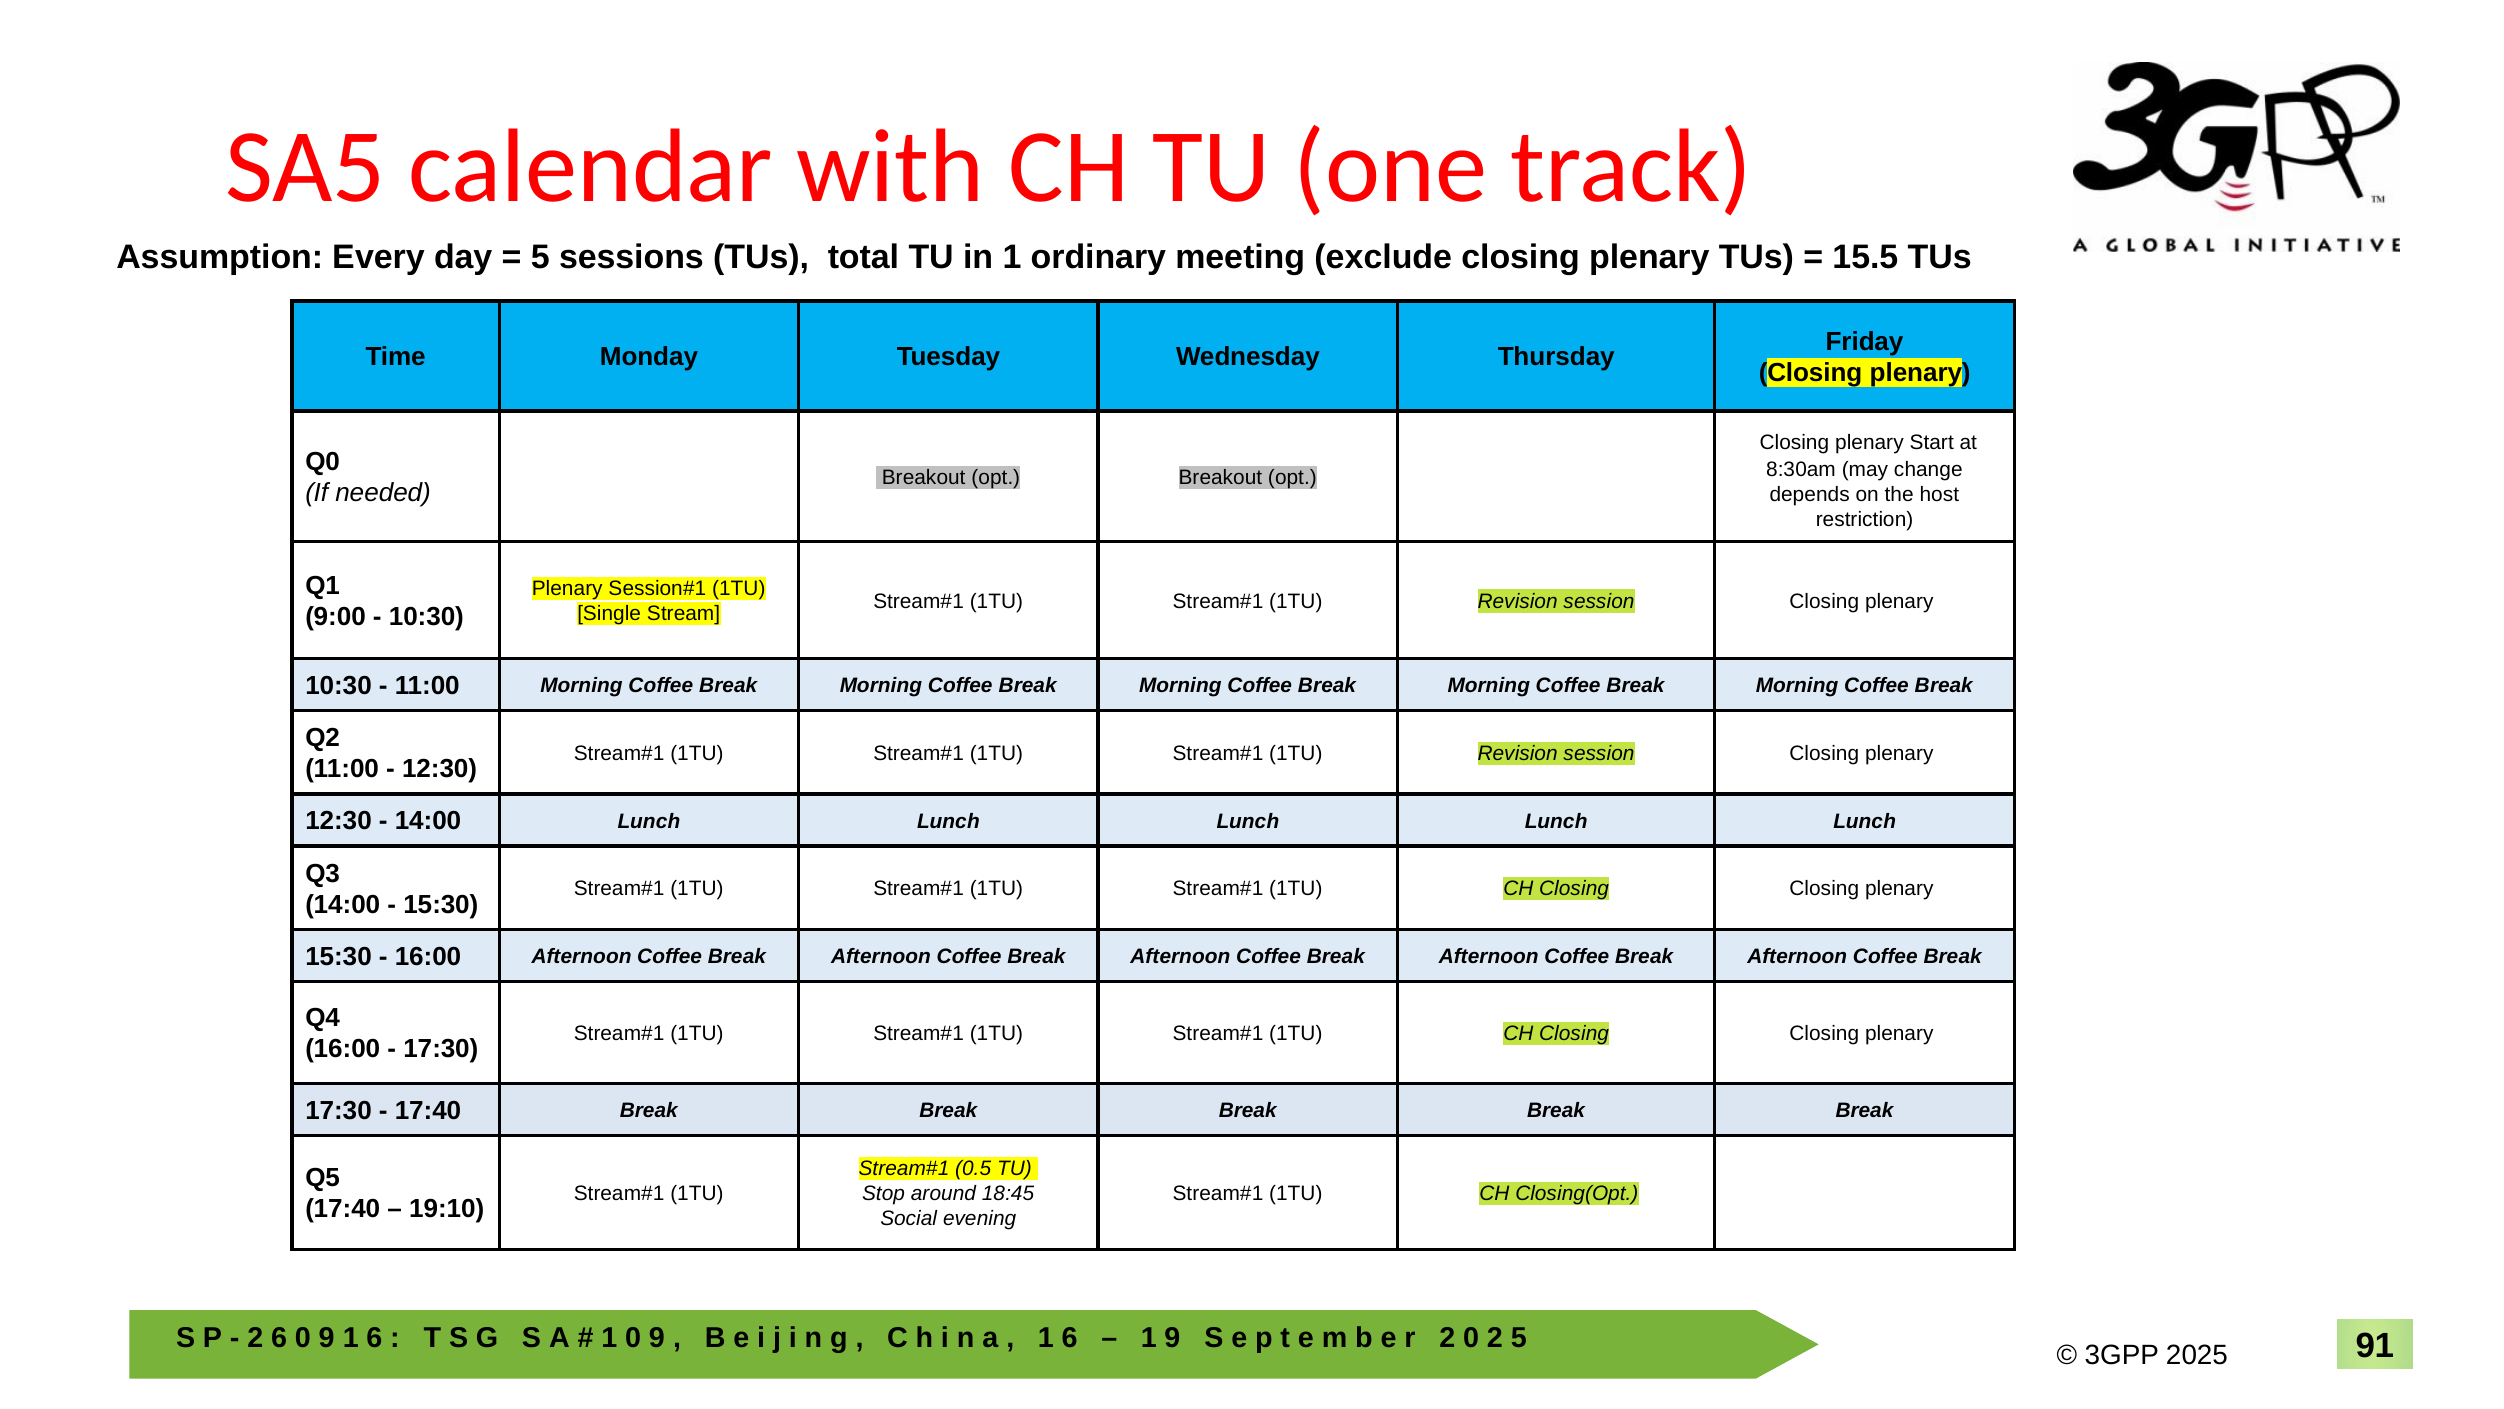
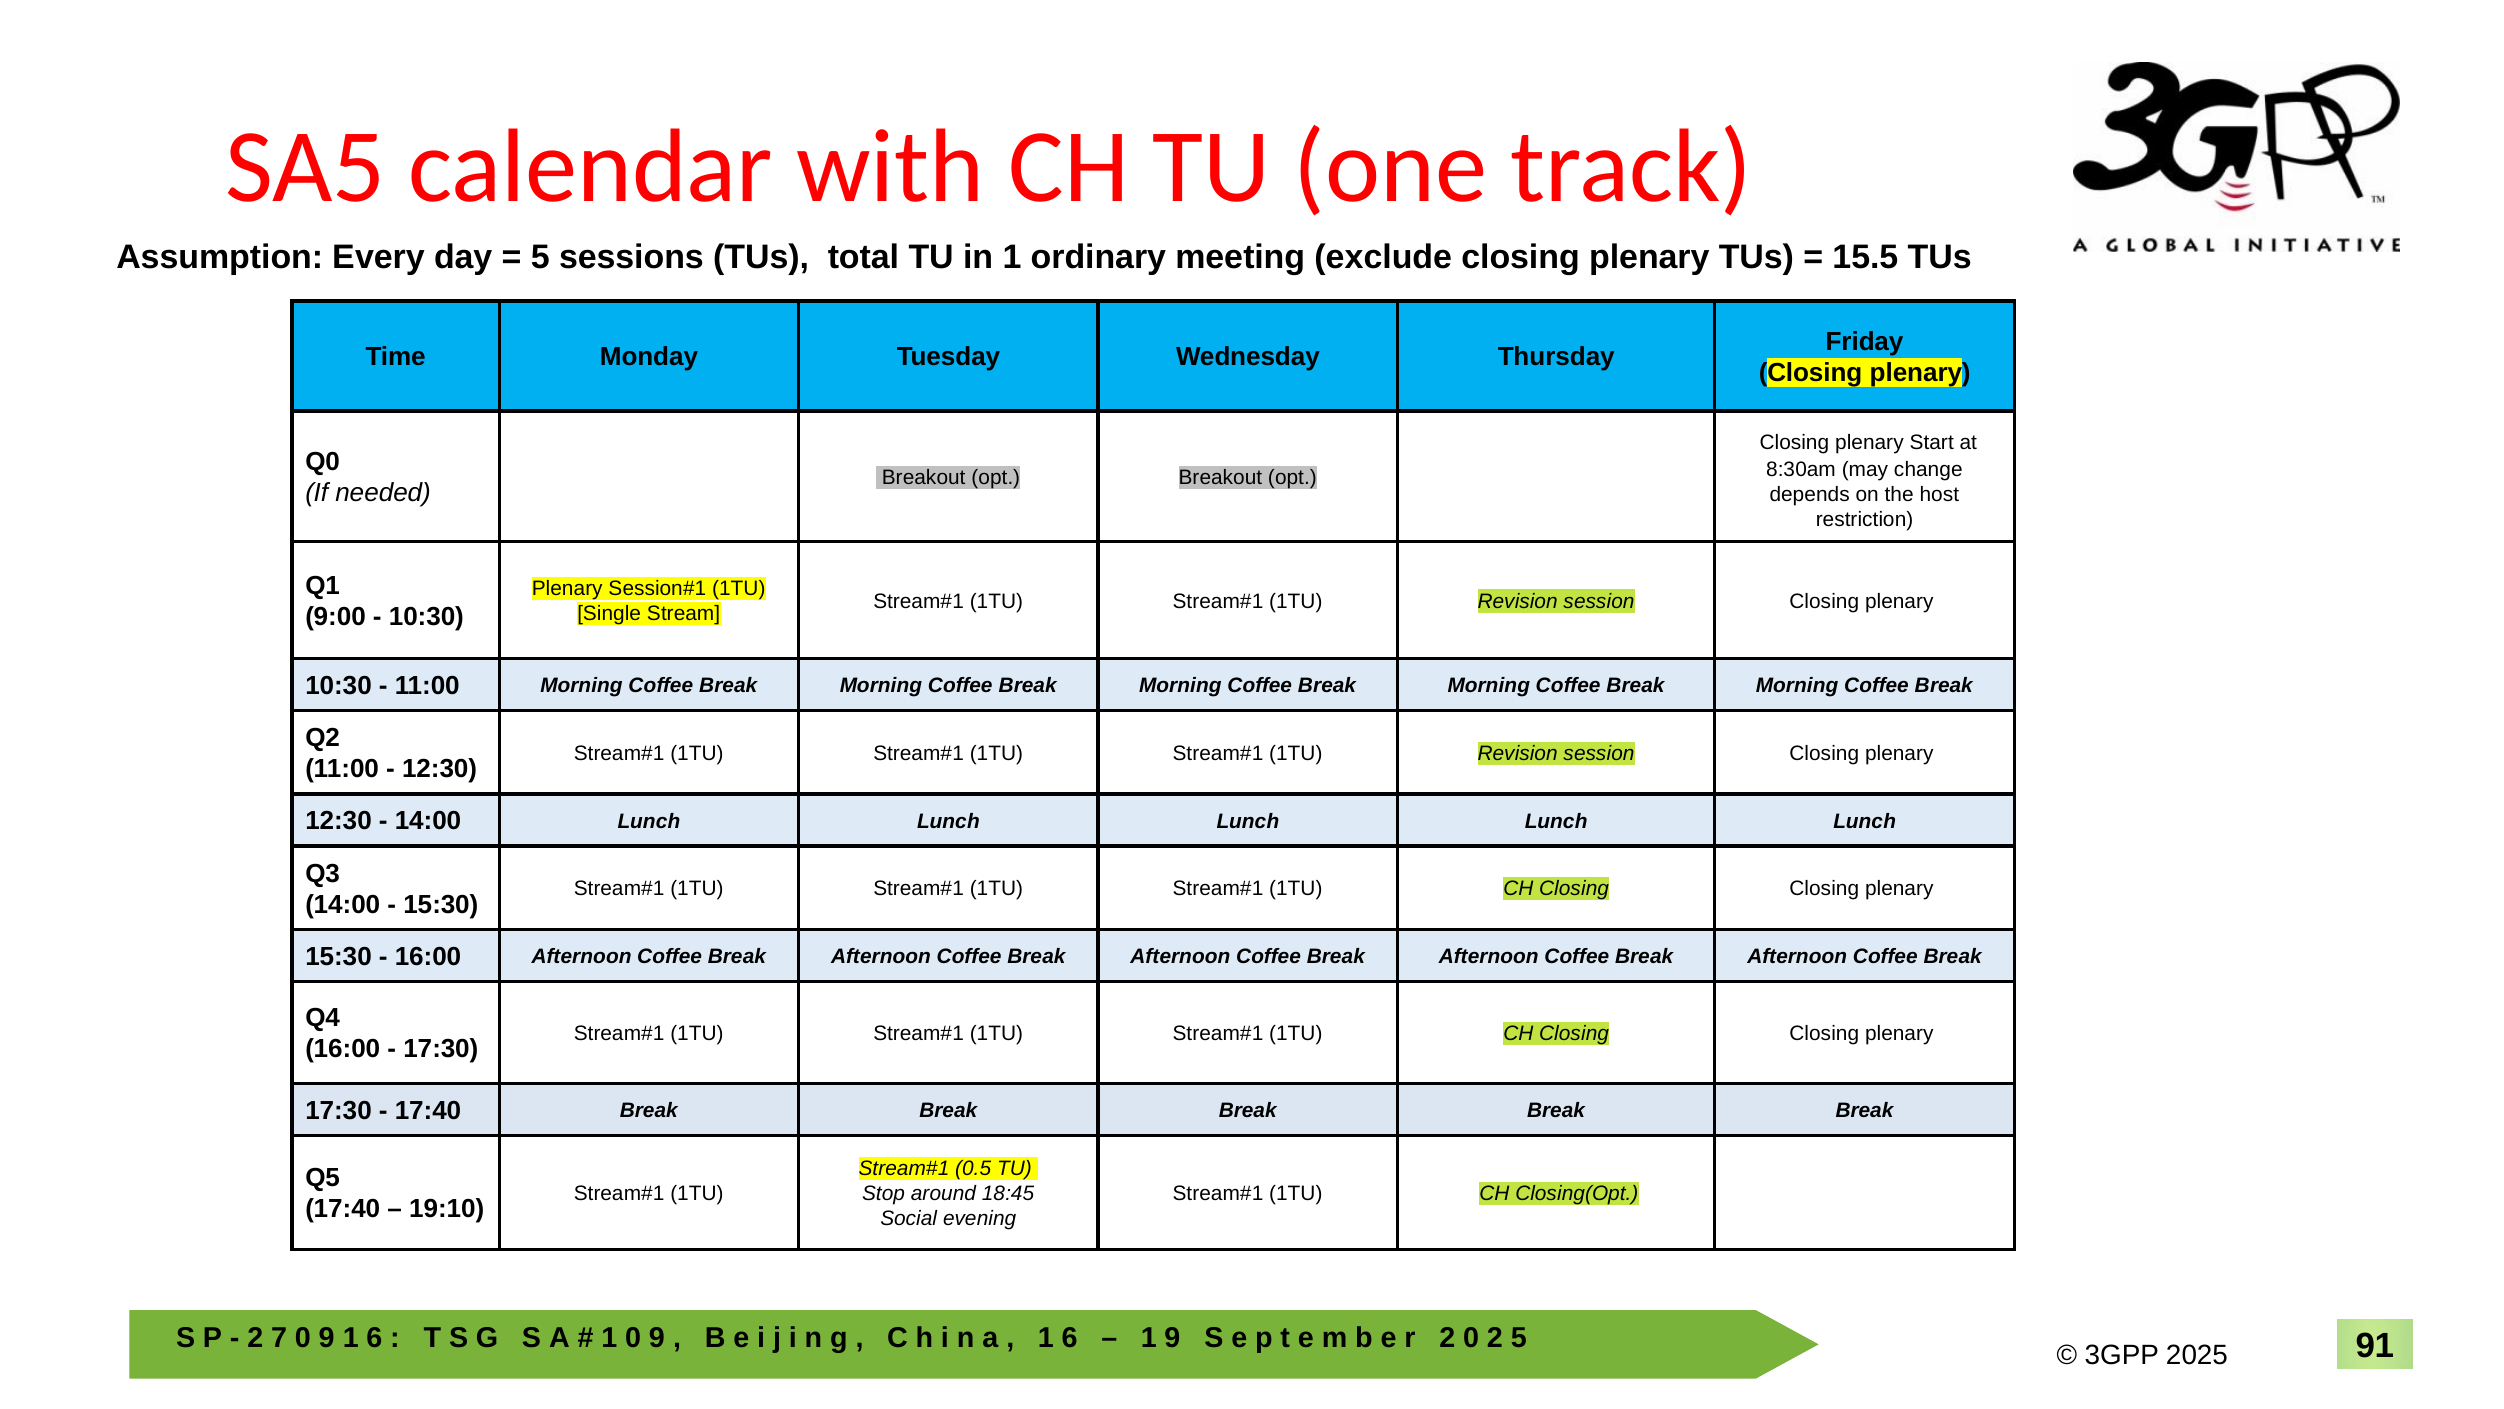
6 at (279, 1338): 6 -> 7
